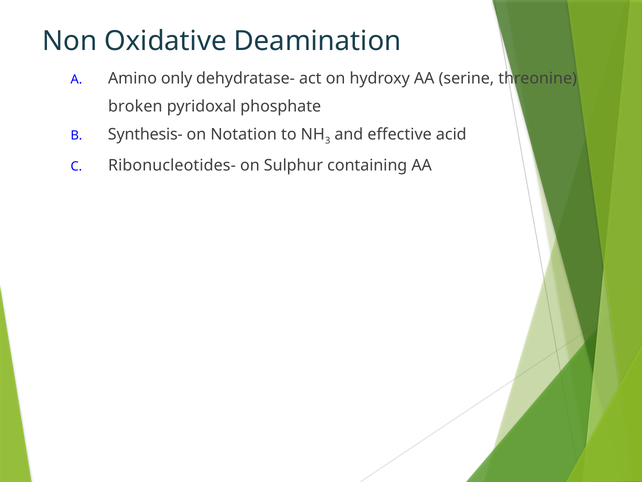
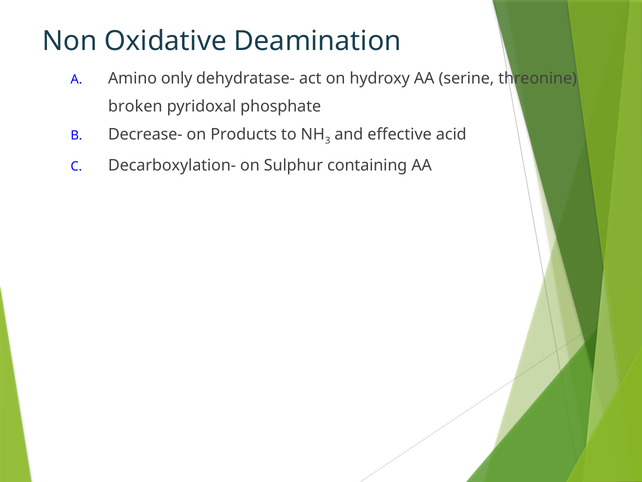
Synthesis-: Synthesis- -> Decrease-
Notation: Notation -> Products
Ribonucleotides-: Ribonucleotides- -> Decarboxylation-
